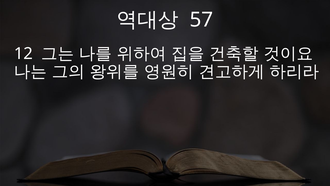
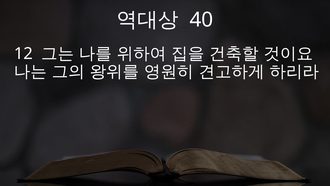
57: 57 -> 40
